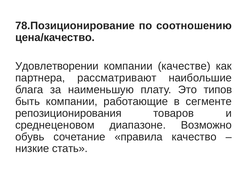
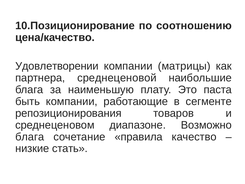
78.Позиционирование: 78.Позиционирование -> 10.Позиционирование
качестве: качестве -> матрицы
рассматривают: рассматривают -> среднеценовой
типов: типов -> паста
обувь at (30, 137): обувь -> блага
